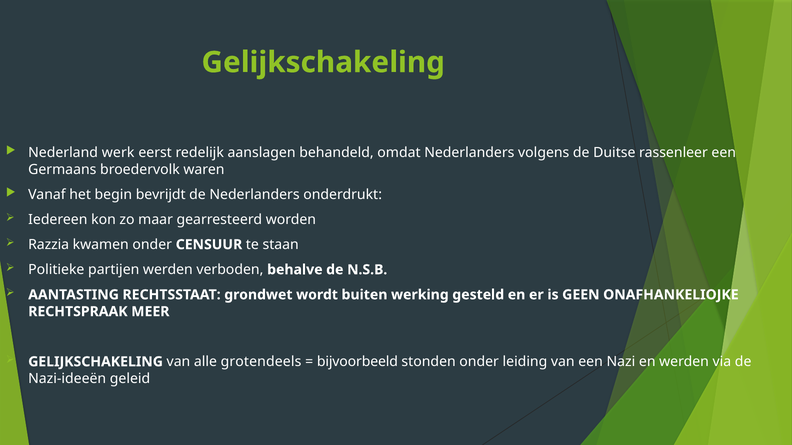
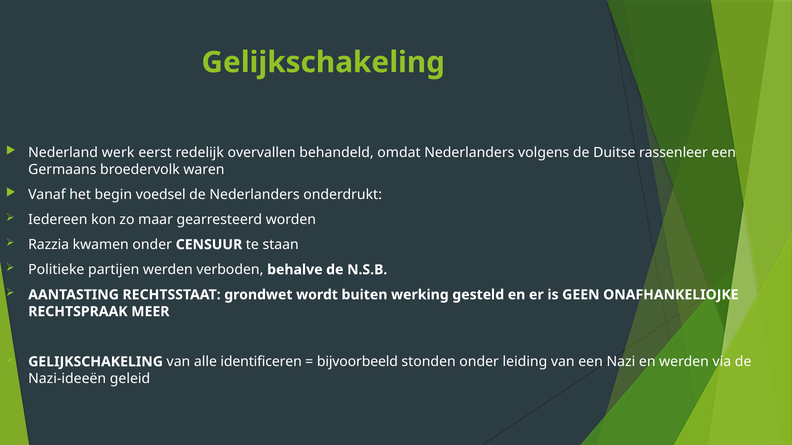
aanslagen: aanslagen -> overvallen
bevrijdt: bevrijdt -> voedsel
grotendeels: grotendeels -> identificeren
